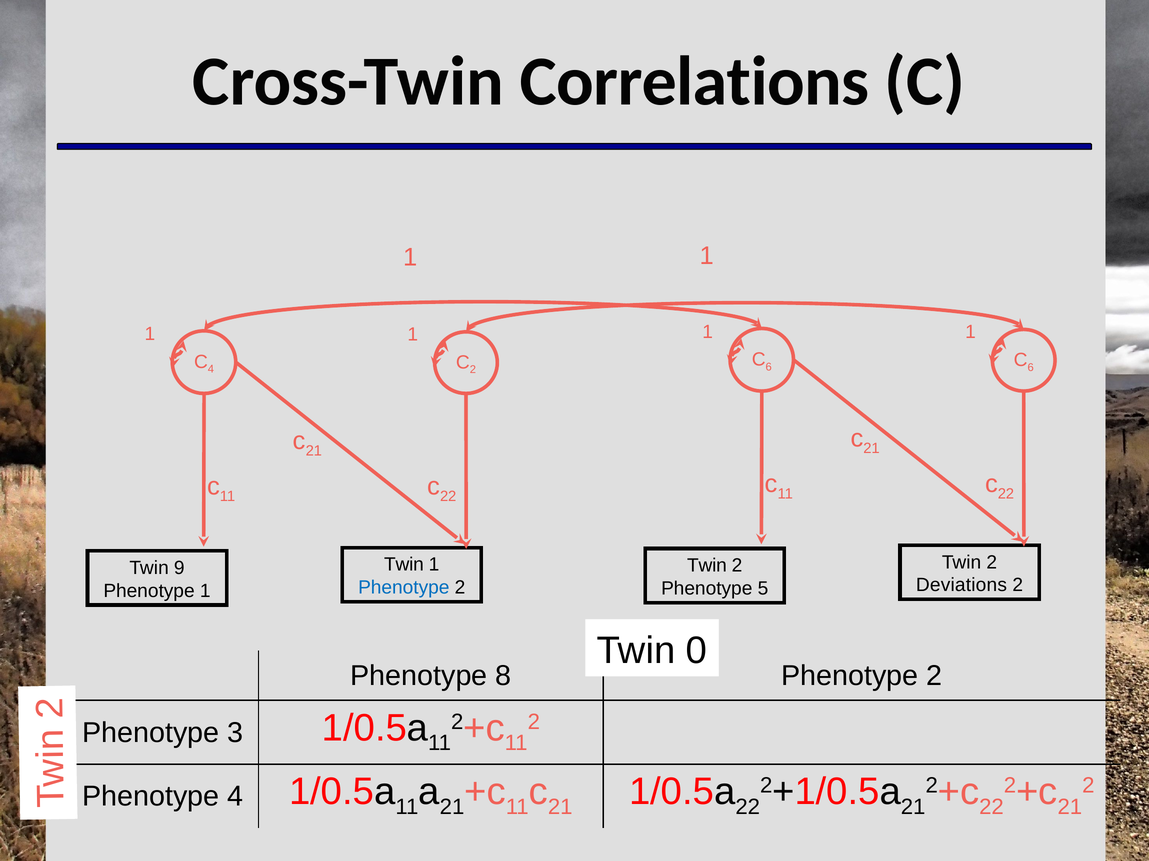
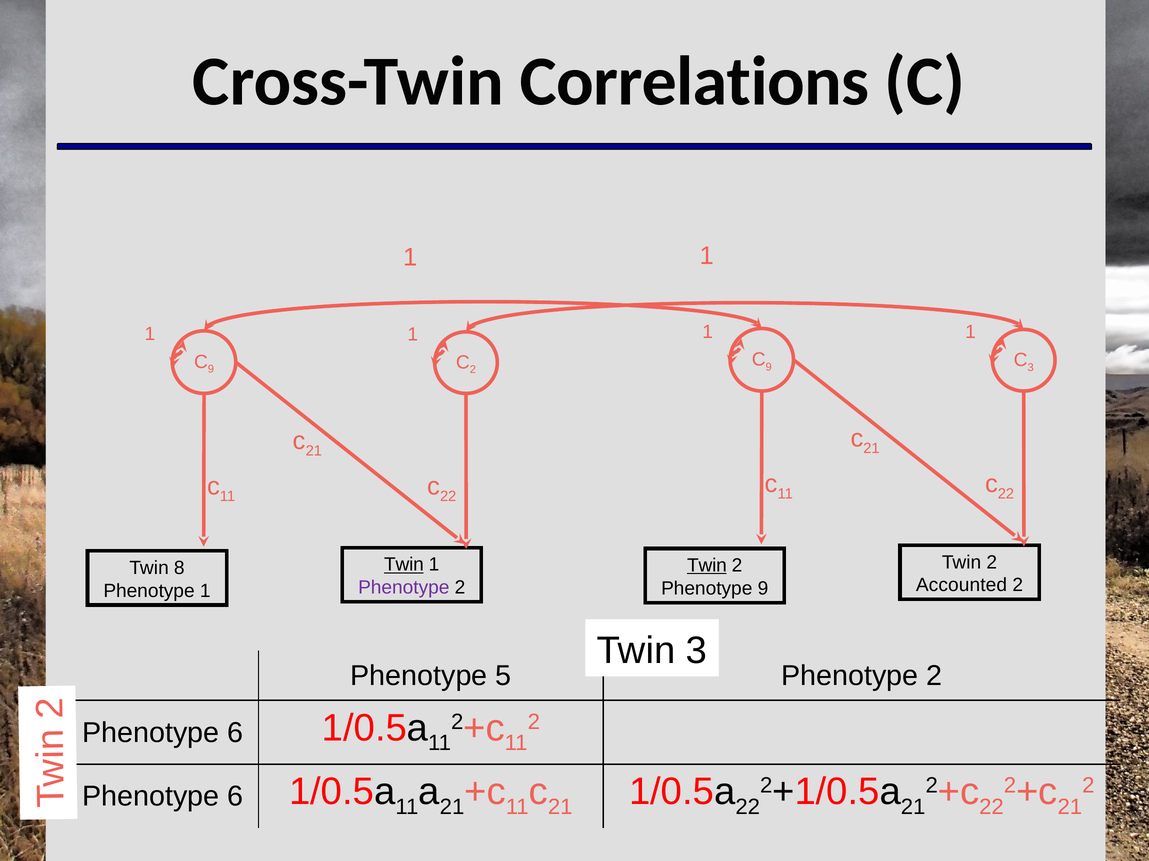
6 at (769, 367): 6 -> 9
6 at (1031, 368): 6 -> 3
4 at (211, 370): 4 -> 9
Twin at (404, 565) underline: none -> present
Twin at (707, 566) underline: none -> present
9: 9 -> 8
Deviations: Deviations -> Accounted
Phenotype at (404, 588) colour: blue -> purple
Phenotype 5: 5 -> 9
Twin 0: 0 -> 3
8: 8 -> 5
3 at (235, 733): 3 -> 6
4 at (235, 797): 4 -> 6
